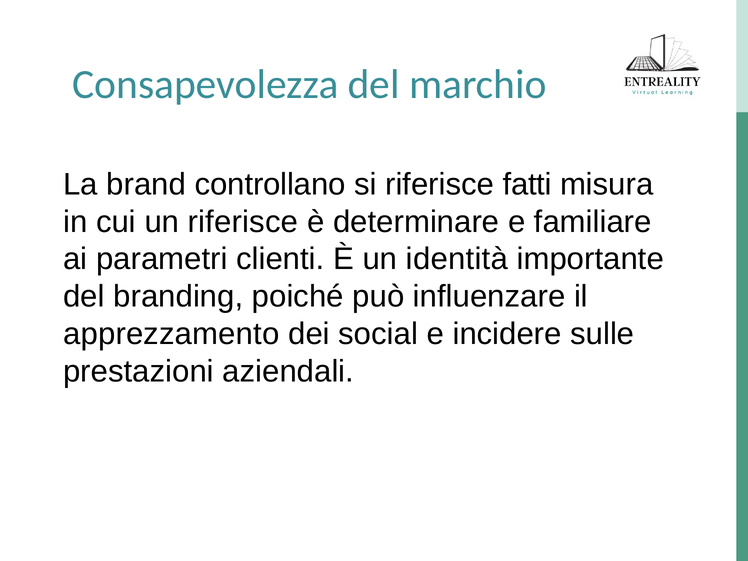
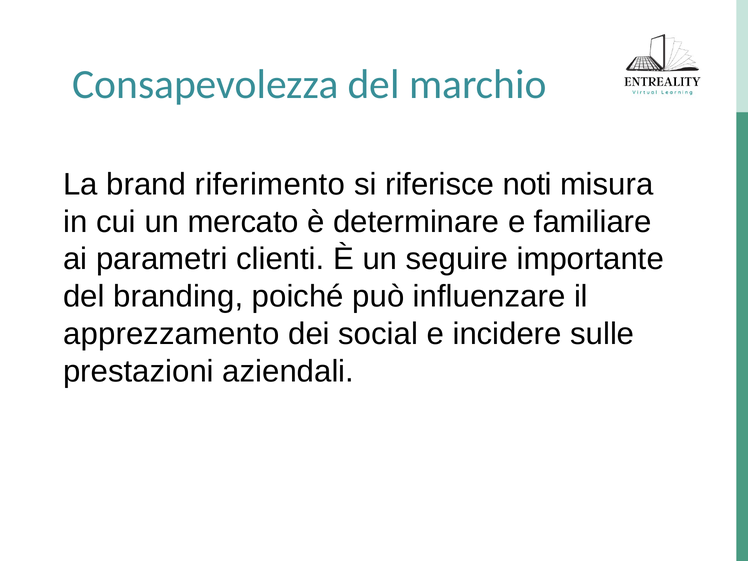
controllano: controllano -> riferimento
fatti: fatti -> noti
un riferisce: riferisce -> mercato
identità: identità -> seguire
